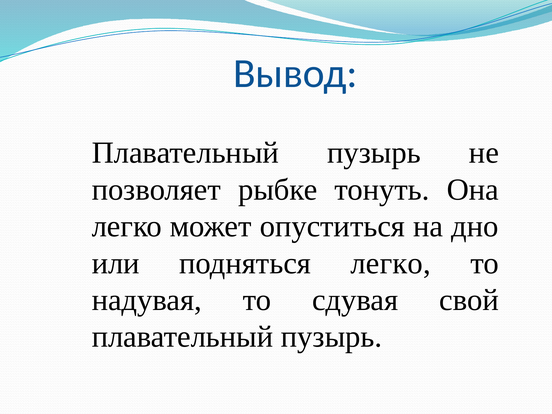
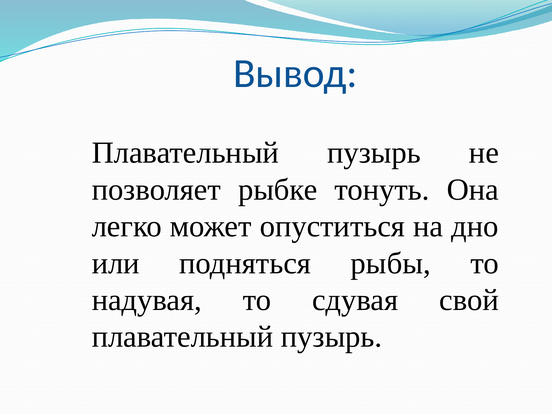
подняться легко: легко -> рыбы
